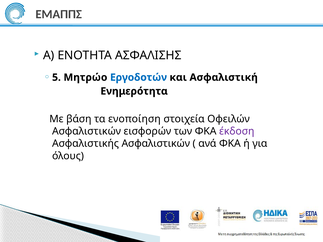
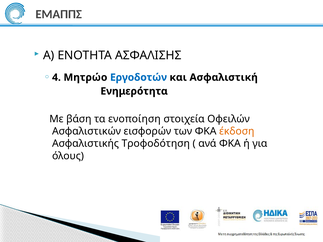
5: 5 -> 4
έκδοση colour: purple -> orange
Ασφαλιστικής Ασφαλιστικών: Ασφαλιστικών -> Τροφοδότηση
